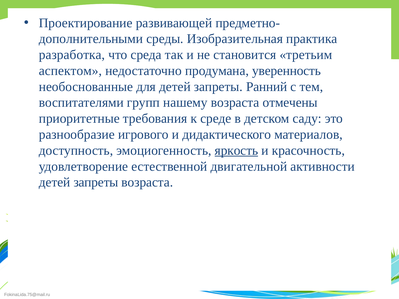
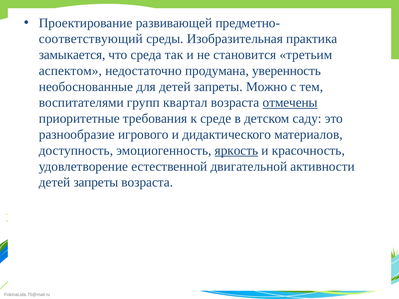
дополнительными: дополнительными -> соответствующий
разработка: разработка -> замыкается
Ранний: Ранний -> Можно
нашему: нашему -> квартал
отмечены underline: none -> present
